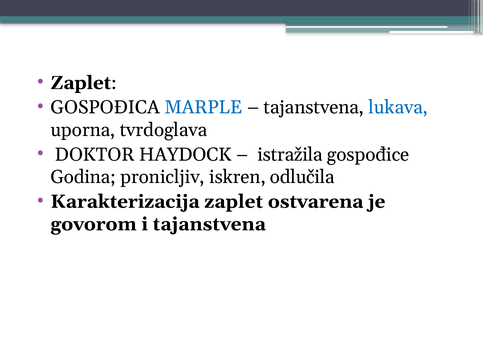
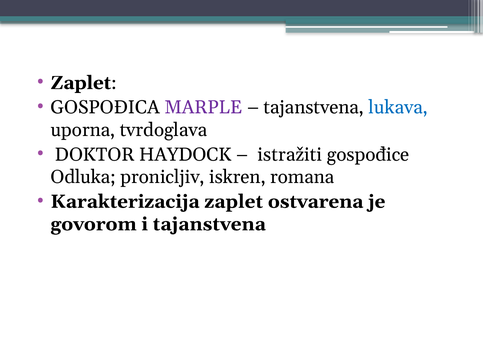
MARPLE colour: blue -> purple
istražila: istražila -> istražiti
Godina: Godina -> Odluka
odlučila: odlučila -> romana
